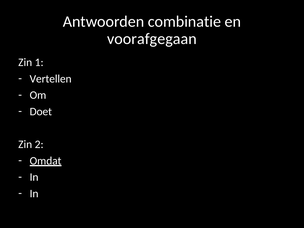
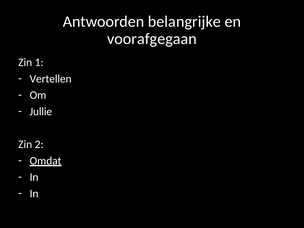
combinatie: combinatie -> belangrijke
Doet: Doet -> Jullie
